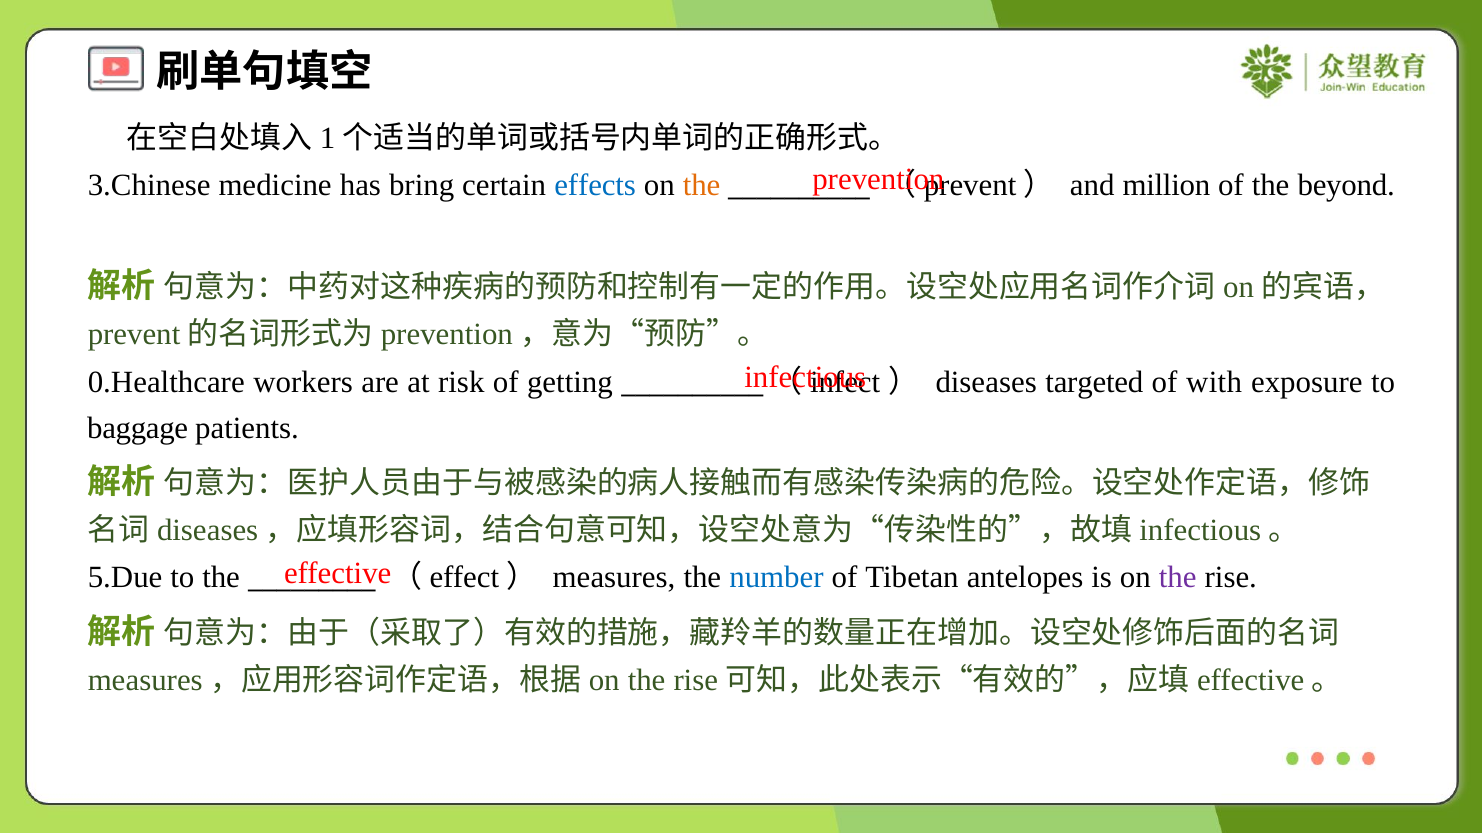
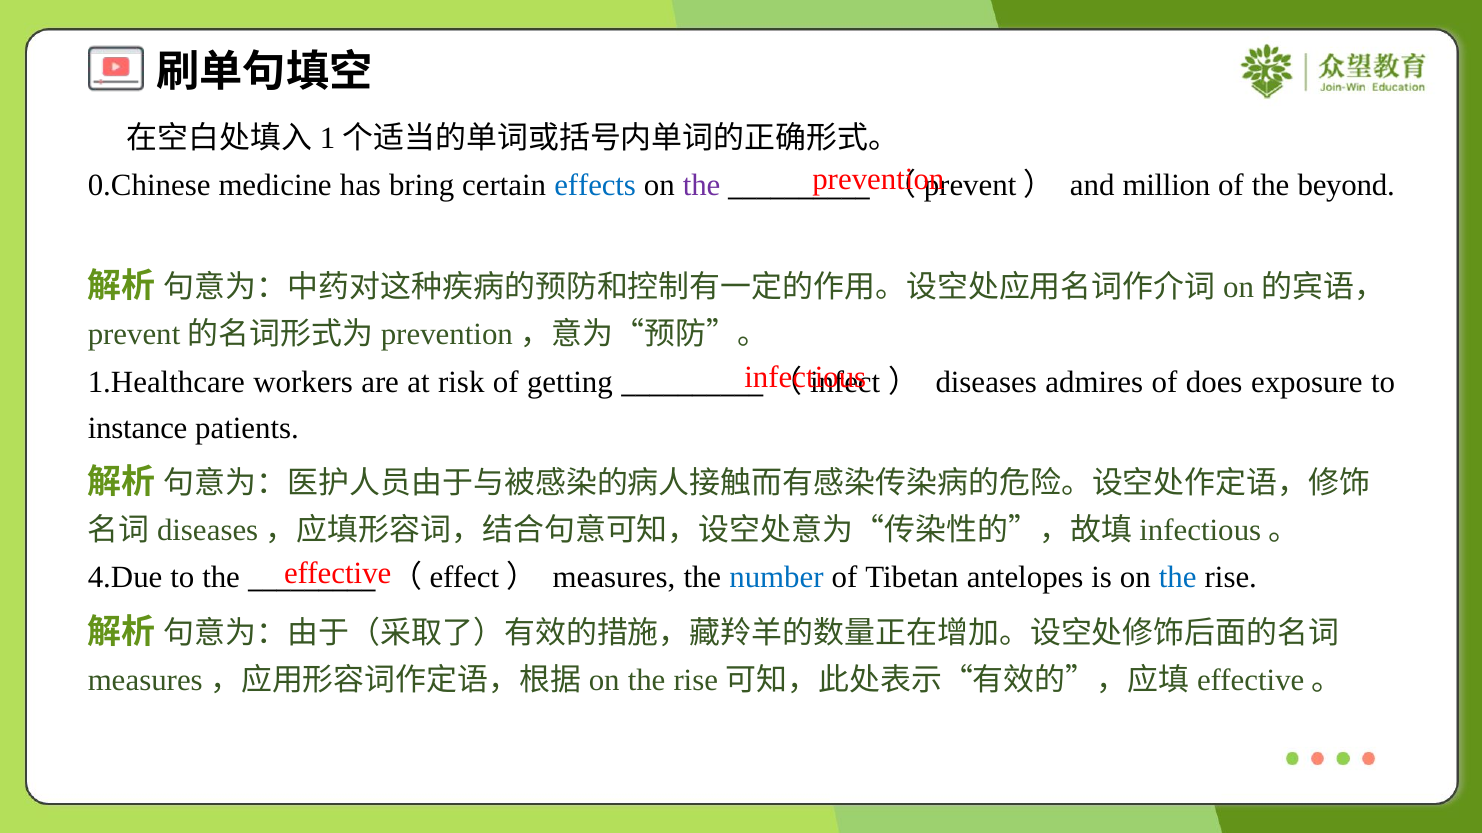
3.Chinese: 3.Chinese -> 0.Chinese
the at (702, 185) colour: orange -> purple
0.Healthcare: 0.Healthcare -> 1.Healthcare
targeted: targeted -> admires
with: with -> does
baggage: baggage -> instance
5.Due: 5.Due -> 4.Due
the at (1178, 578) colour: purple -> blue
